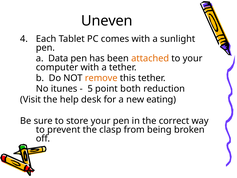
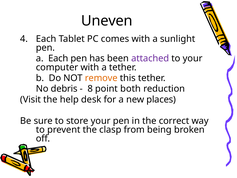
a Data: Data -> Each
attached colour: orange -> purple
itunes: itunes -> debris
5: 5 -> 8
eating: eating -> places
